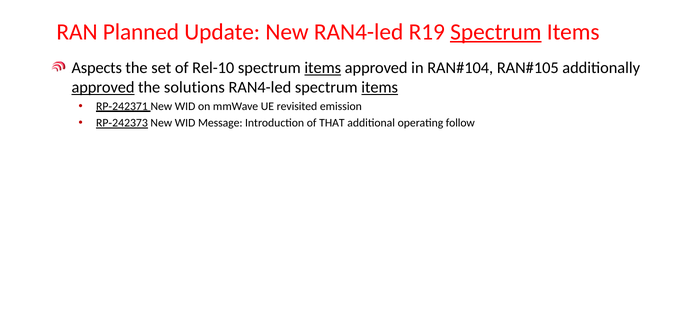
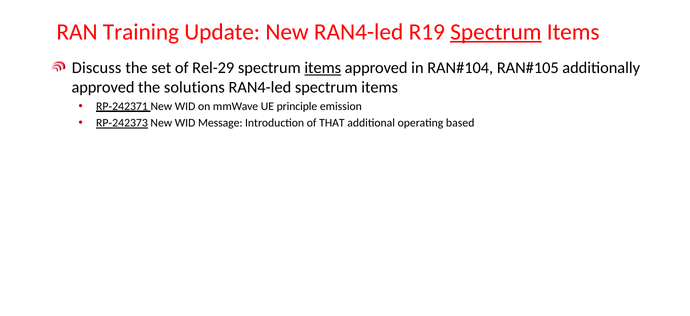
Planned: Planned -> Training
Aspects: Aspects -> Discuss
Rel-10: Rel-10 -> Rel-29
approved at (103, 87) underline: present -> none
items at (380, 87) underline: present -> none
revisited: revisited -> principle
follow: follow -> based
